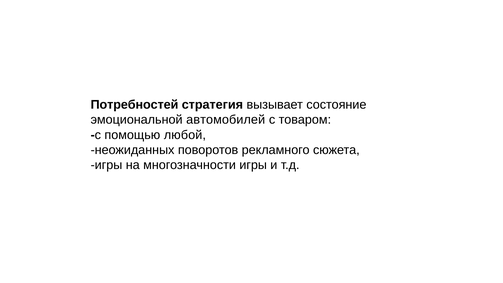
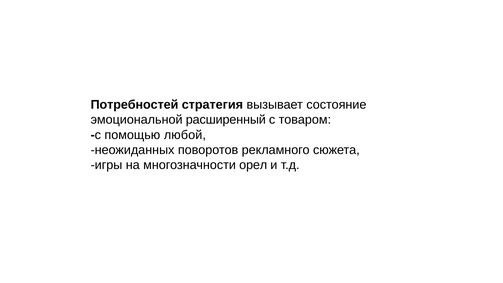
автомобилей: автомобилей -> расширенный
многозначности игры: игры -> орел
